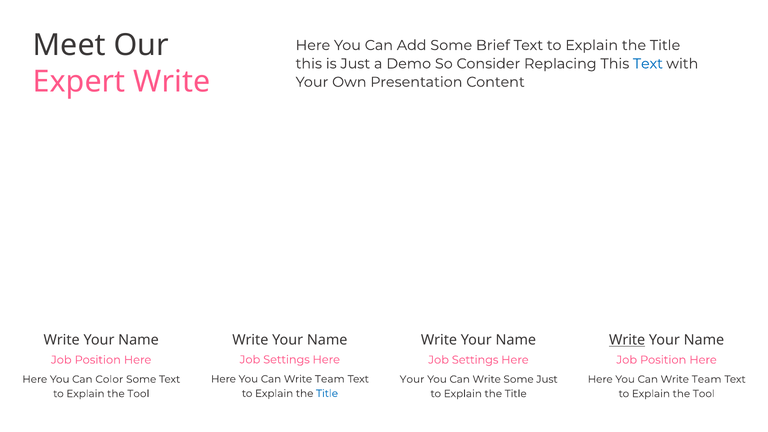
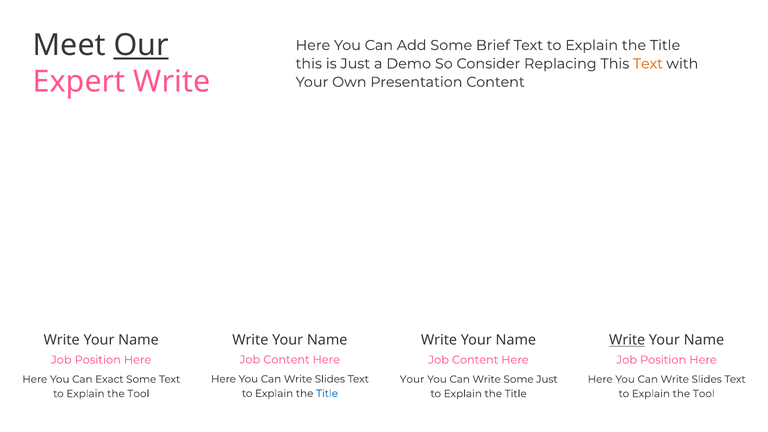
Our underline: none -> present
Text at (648, 64) colour: blue -> orange
Settings at (286, 360): Settings -> Content
Settings at (475, 360): Settings -> Content
Team at (330, 379): Team -> Slides
Color: Color -> Exact
Team at (707, 379): Team -> Slides
